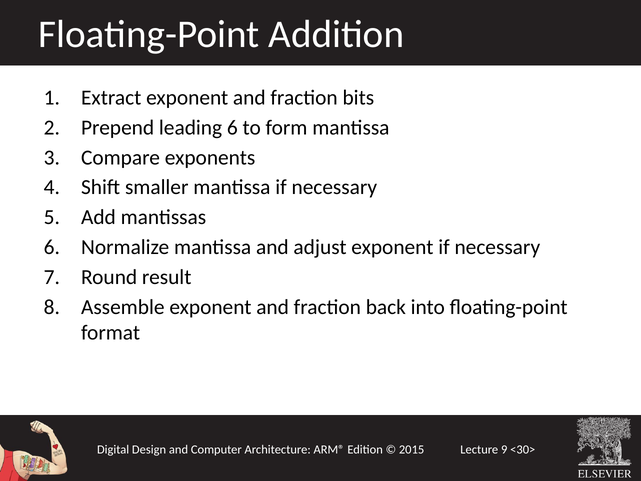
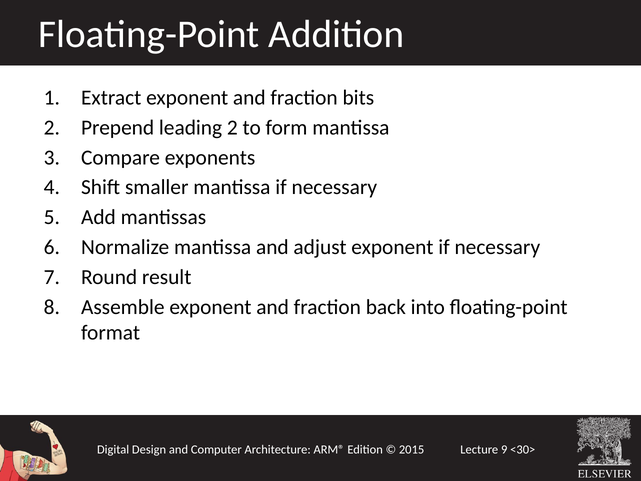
leading 6: 6 -> 2
